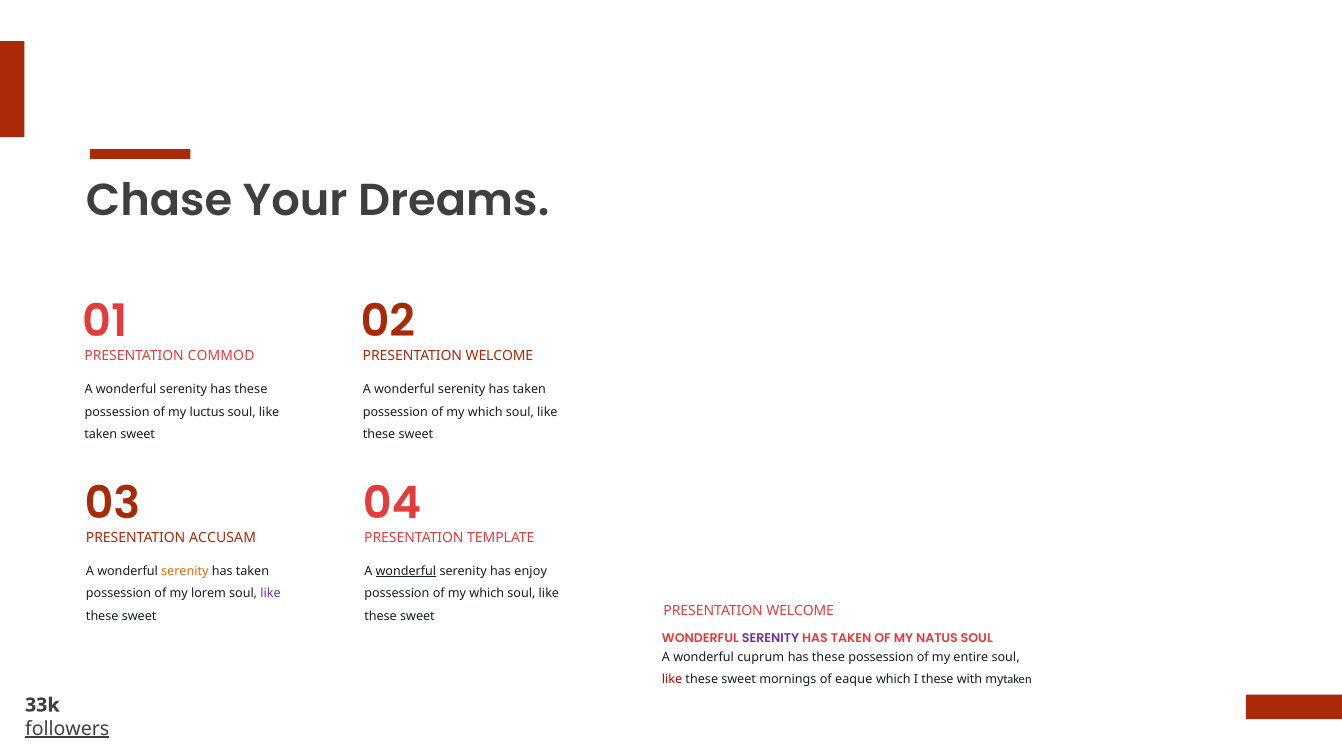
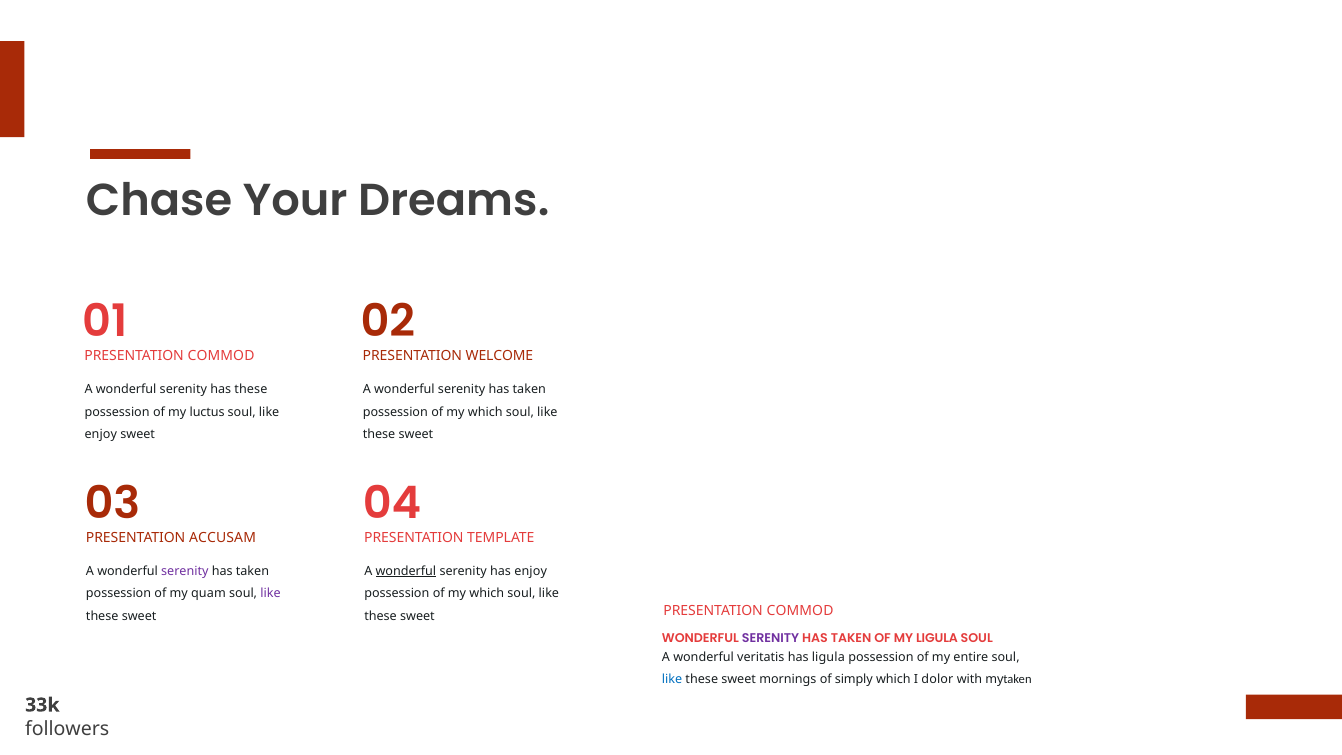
taken at (101, 435): taken -> enjoy
serenity at (185, 571) colour: orange -> purple
lorem: lorem -> quam
WELCOME at (800, 611): WELCOME -> COMMOD
MY NATUS: NATUS -> LIGULA
cuprum: cuprum -> veritatis
these at (828, 657): these -> ligula
like at (672, 680) colour: red -> blue
eaque: eaque -> simply
I these: these -> dolor
followers underline: present -> none
